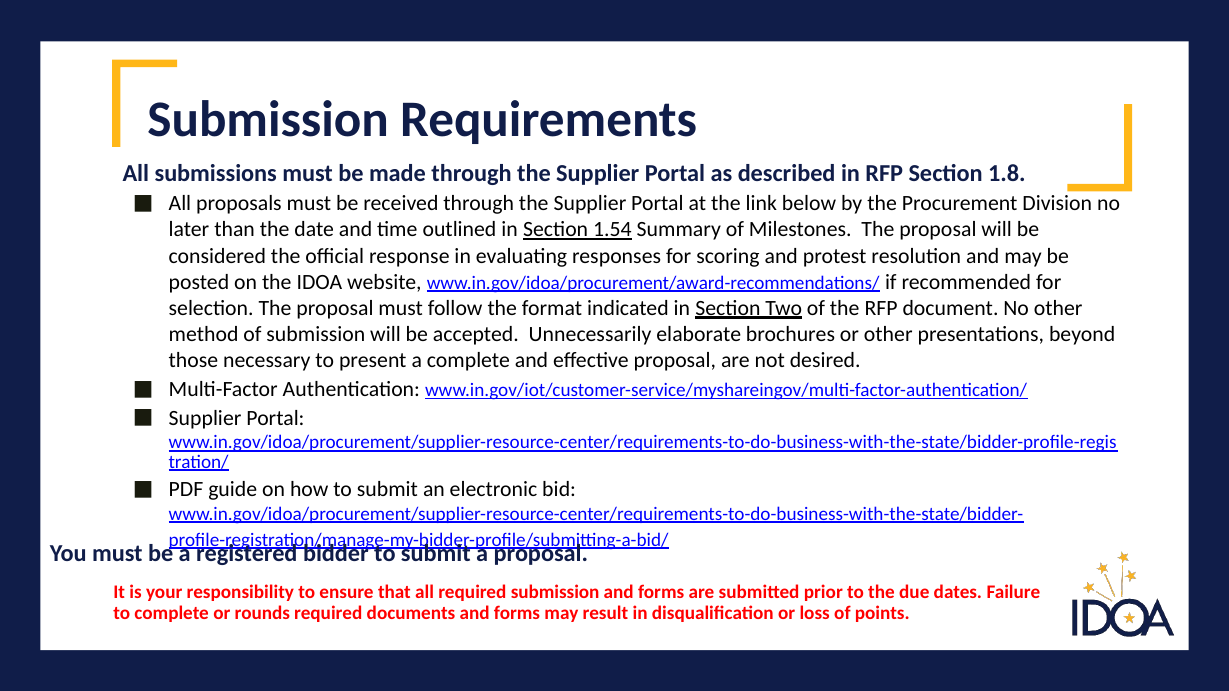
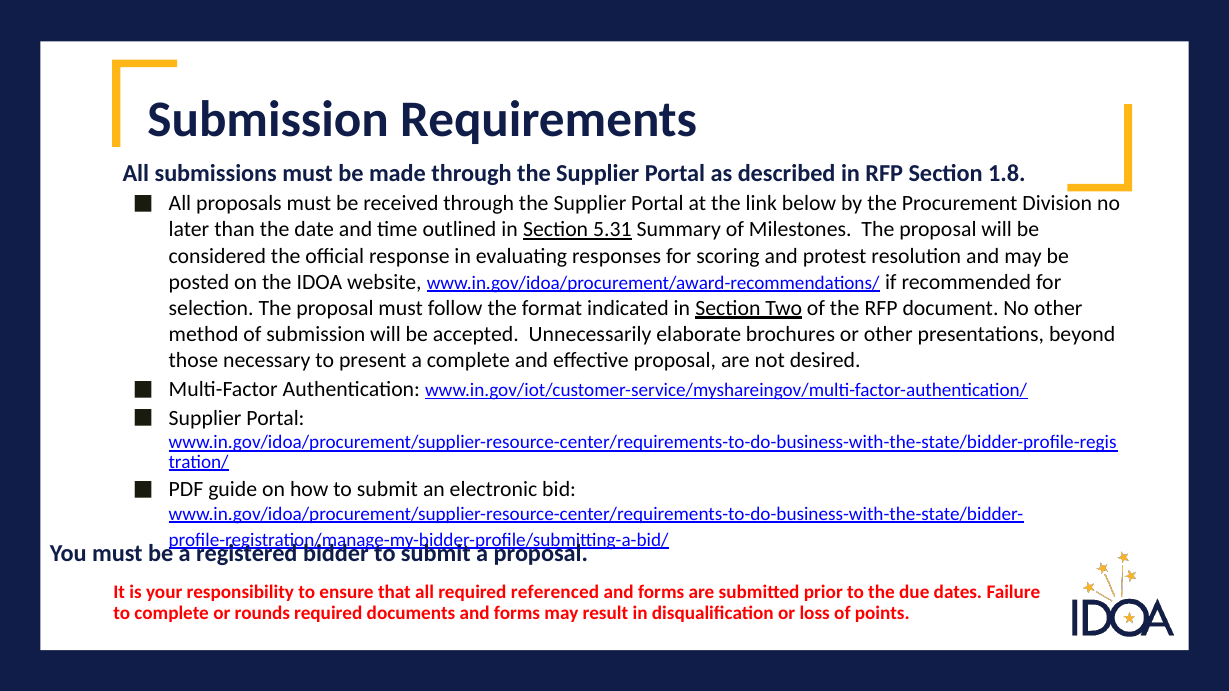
1.54: 1.54 -> 5.31
required submission: submission -> referenced
